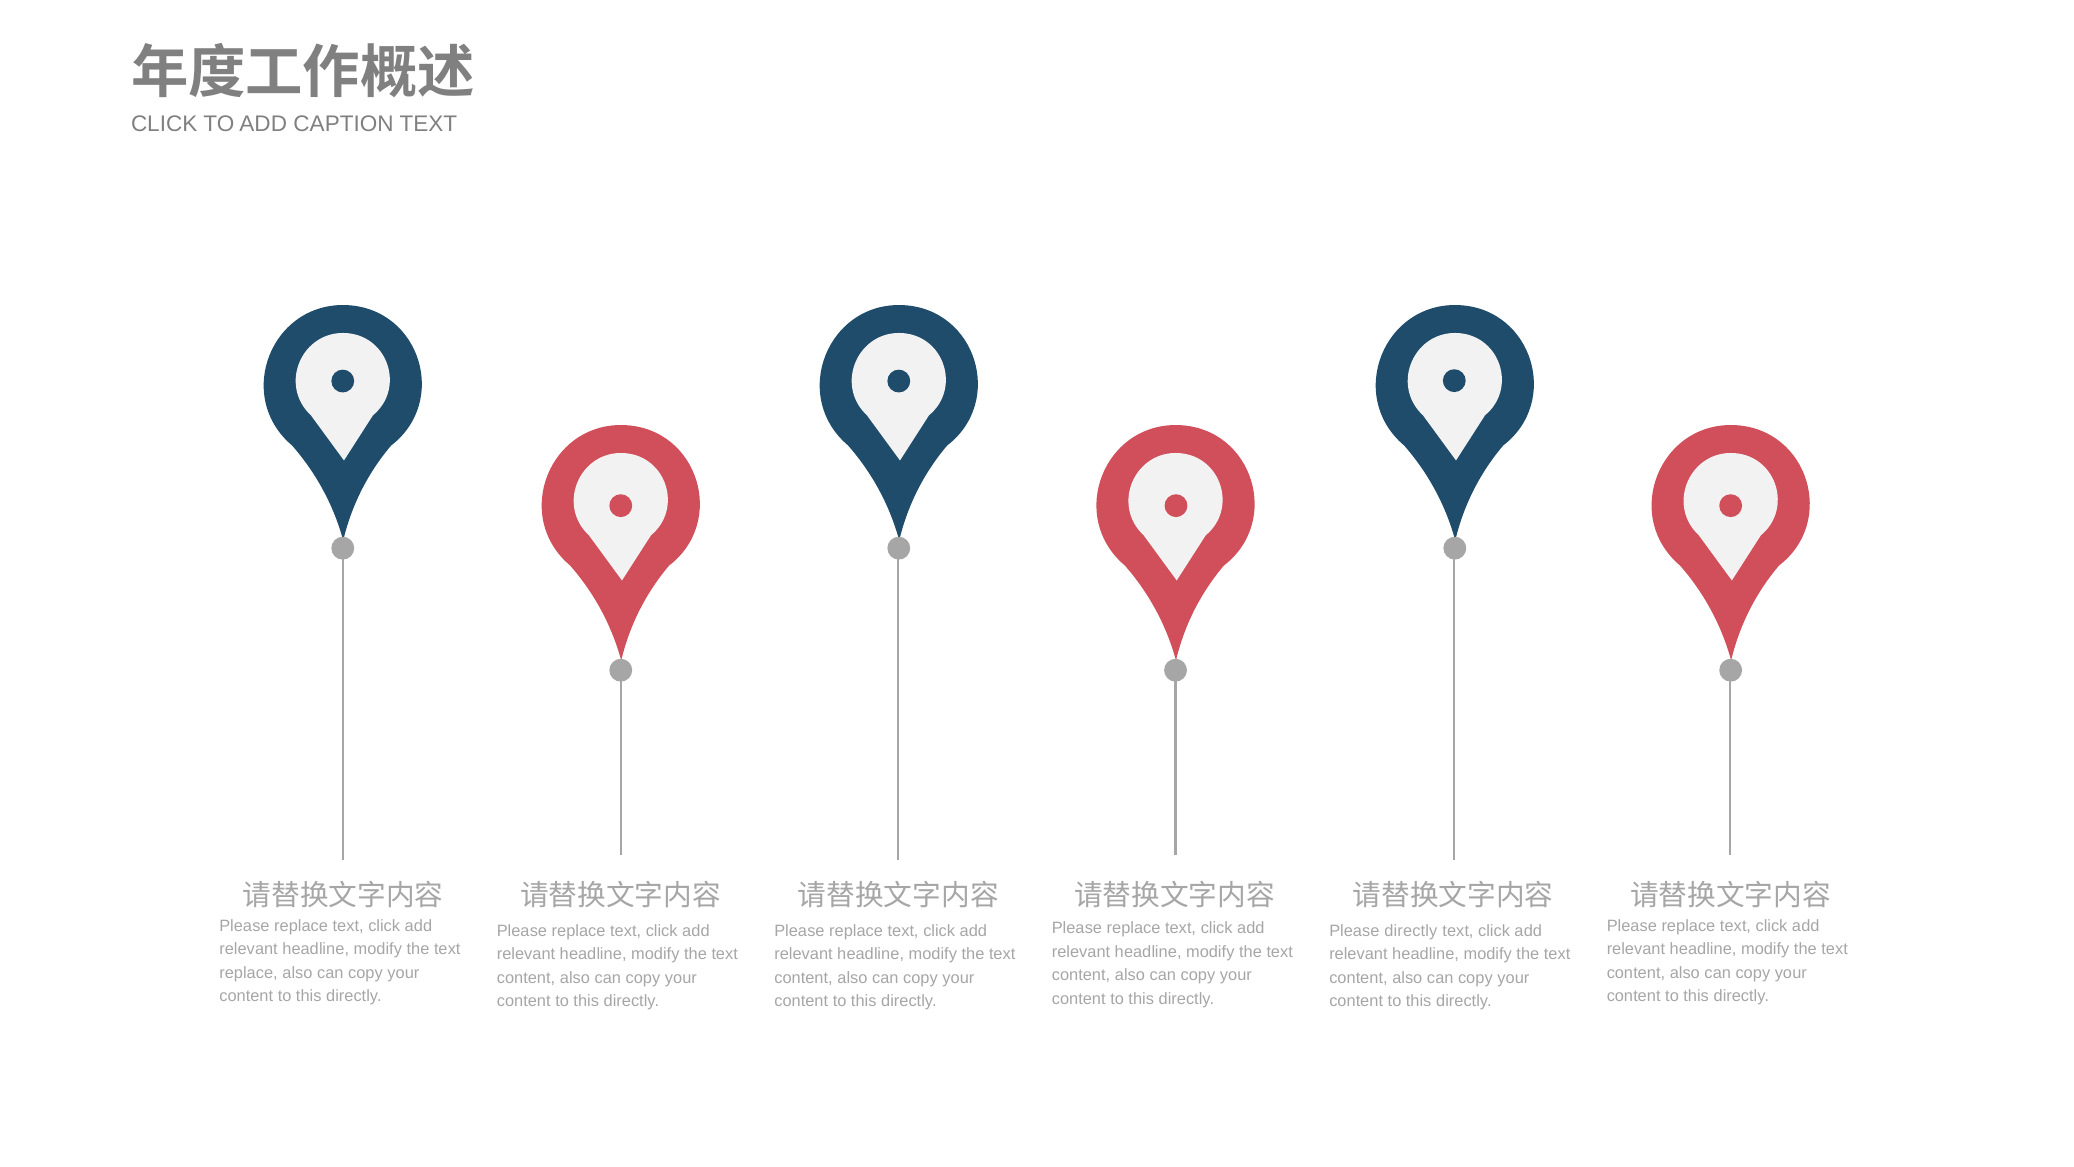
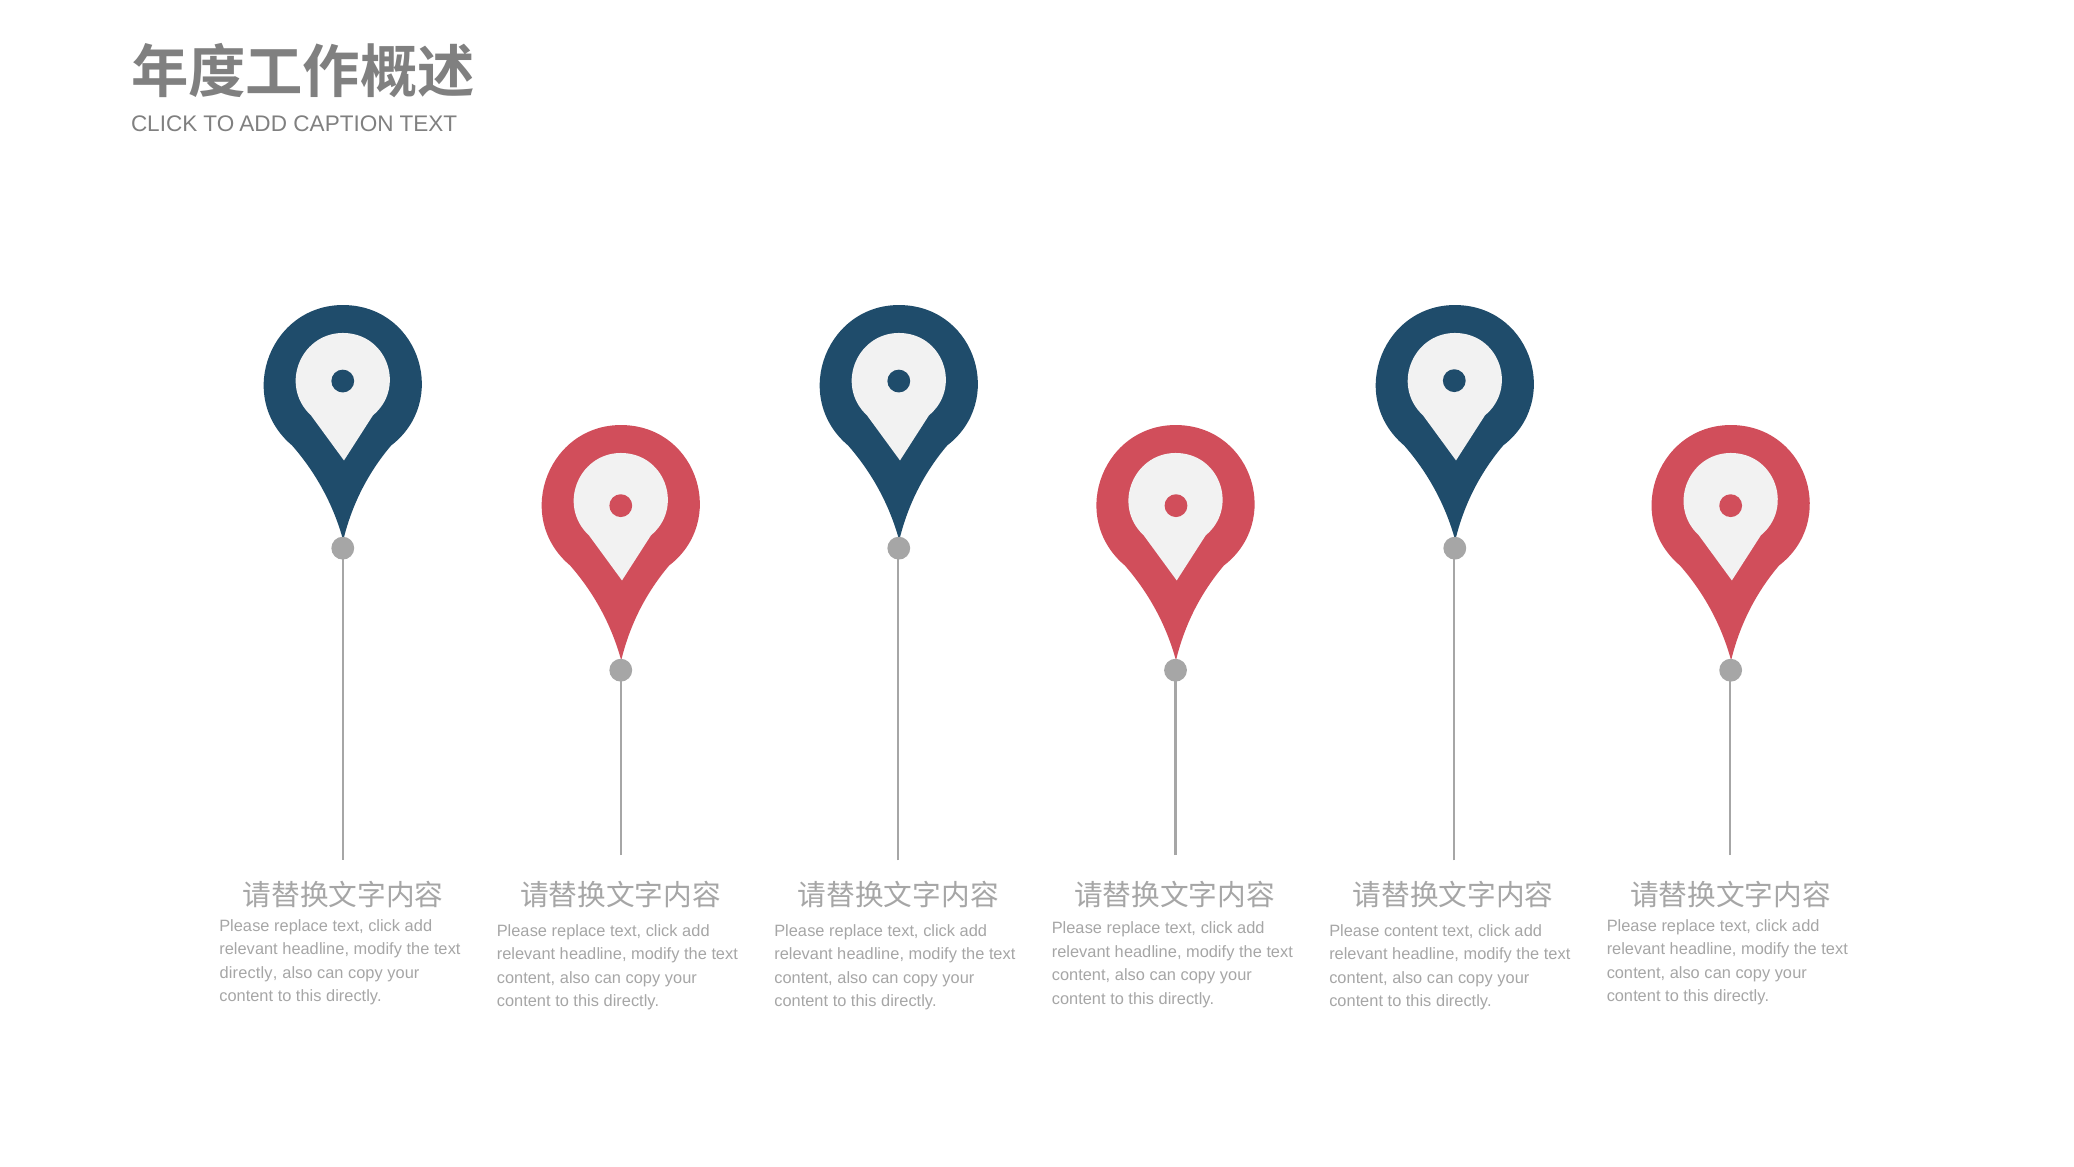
Please directly: directly -> content
replace at (249, 973): replace -> directly
